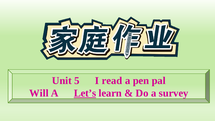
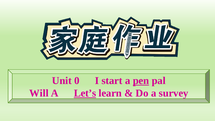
5: 5 -> 0
read: read -> start
pen underline: none -> present
